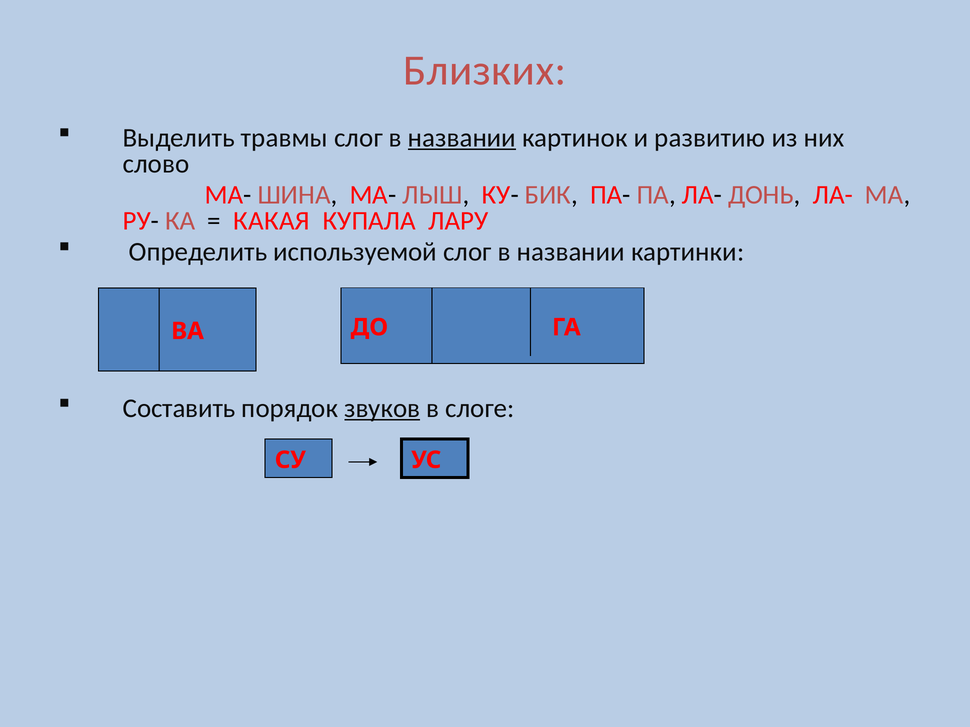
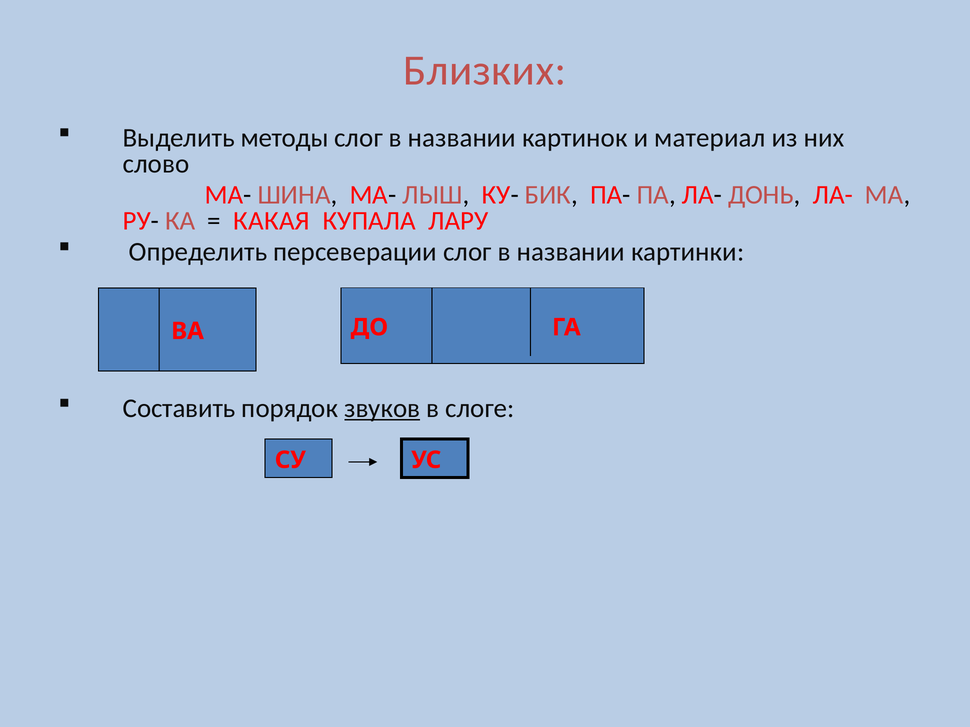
травмы: травмы -> методы
названии at (462, 138) underline: present -> none
развитию: развитию -> материал
используемой: используемой -> персеверации
